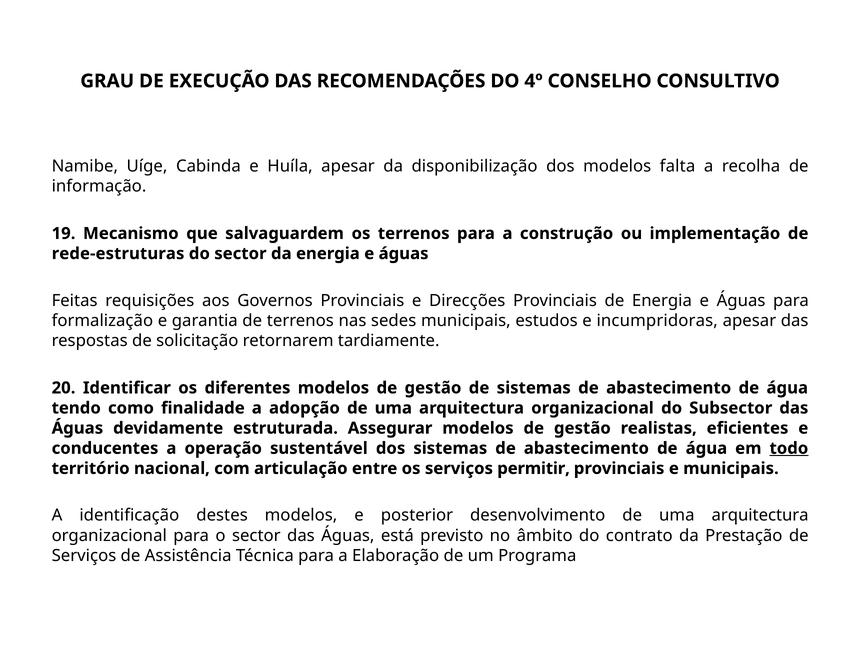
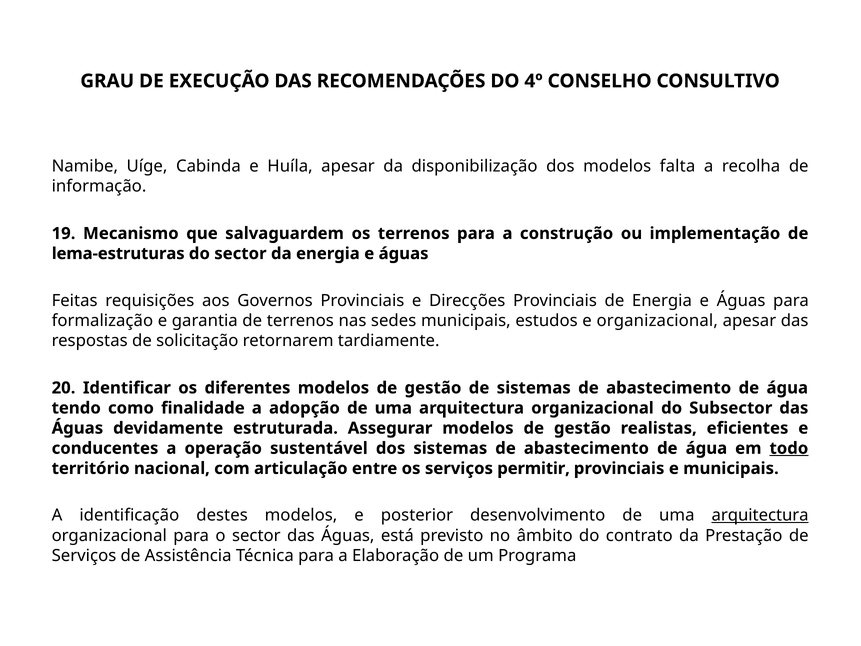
rede-estruturas: rede-estruturas -> lema-estruturas
e incumpridoras: incumpridoras -> organizacional
arquitectura at (760, 515) underline: none -> present
